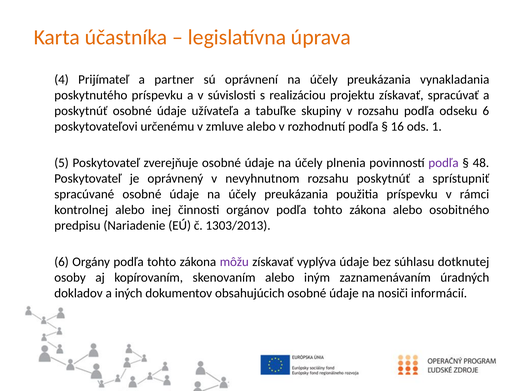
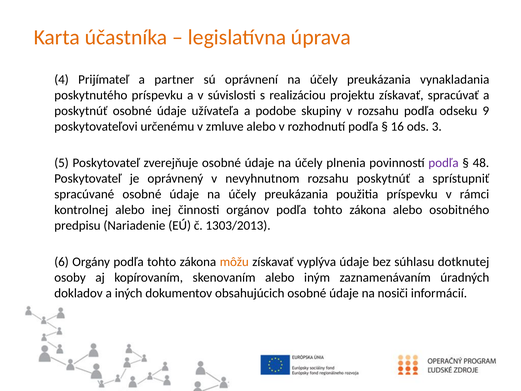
tabuľke: tabuľke -> podobe
odseku 6: 6 -> 9
1: 1 -> 3
môžu colour: purple -> orange
